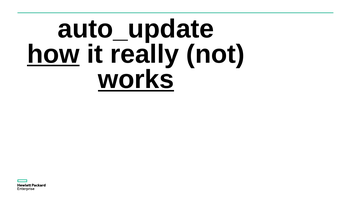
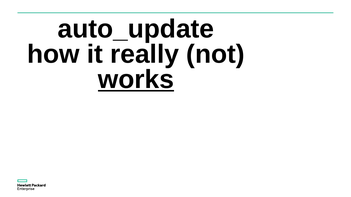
how underline: present -> none
